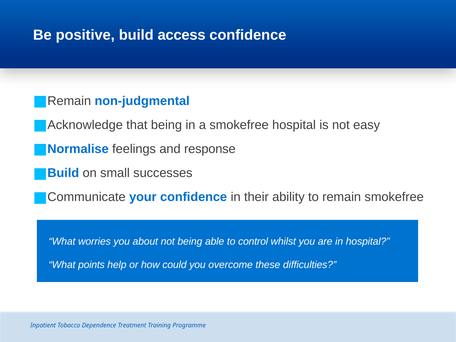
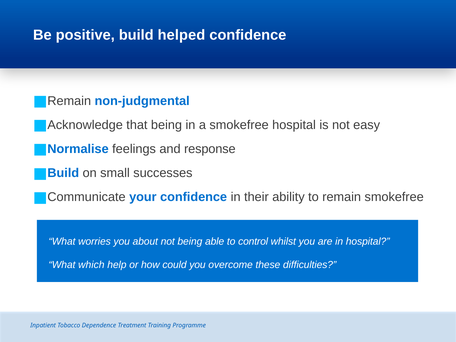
access: access -> helped
points: points -> which
